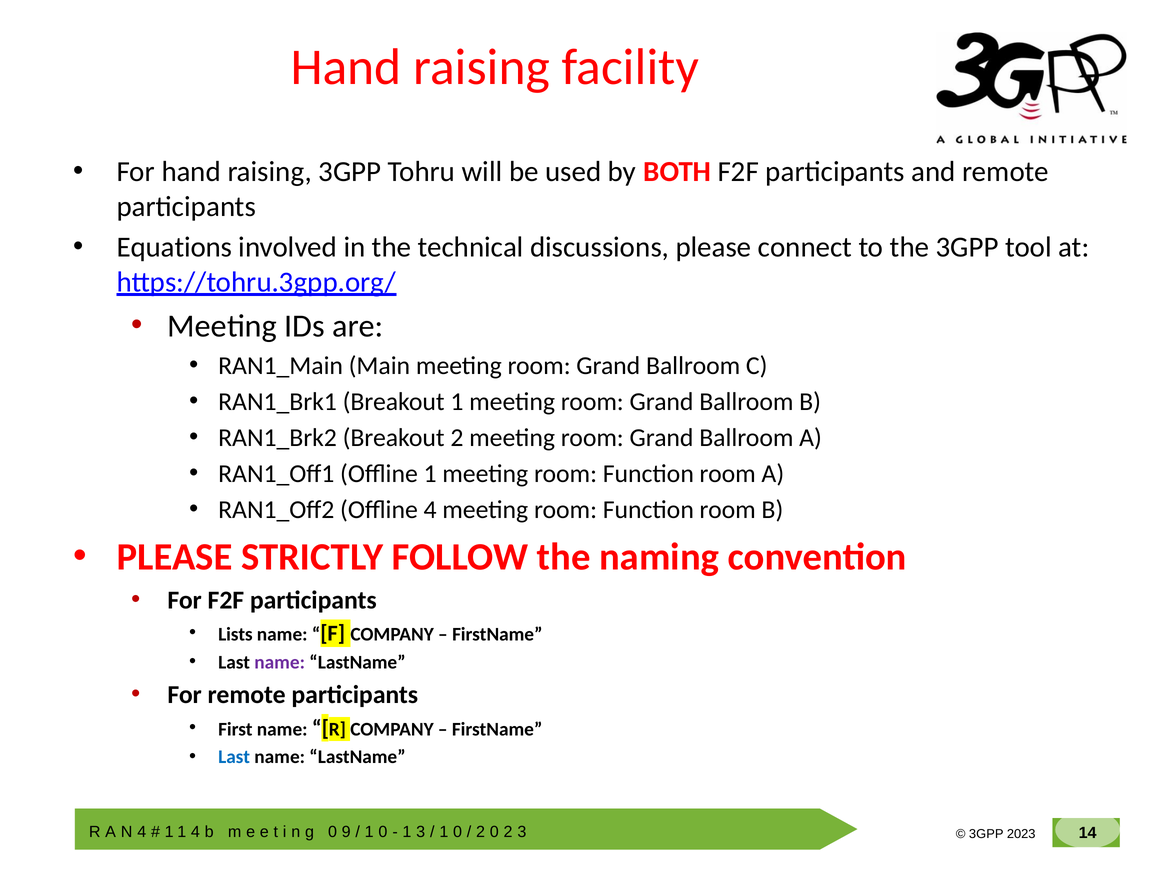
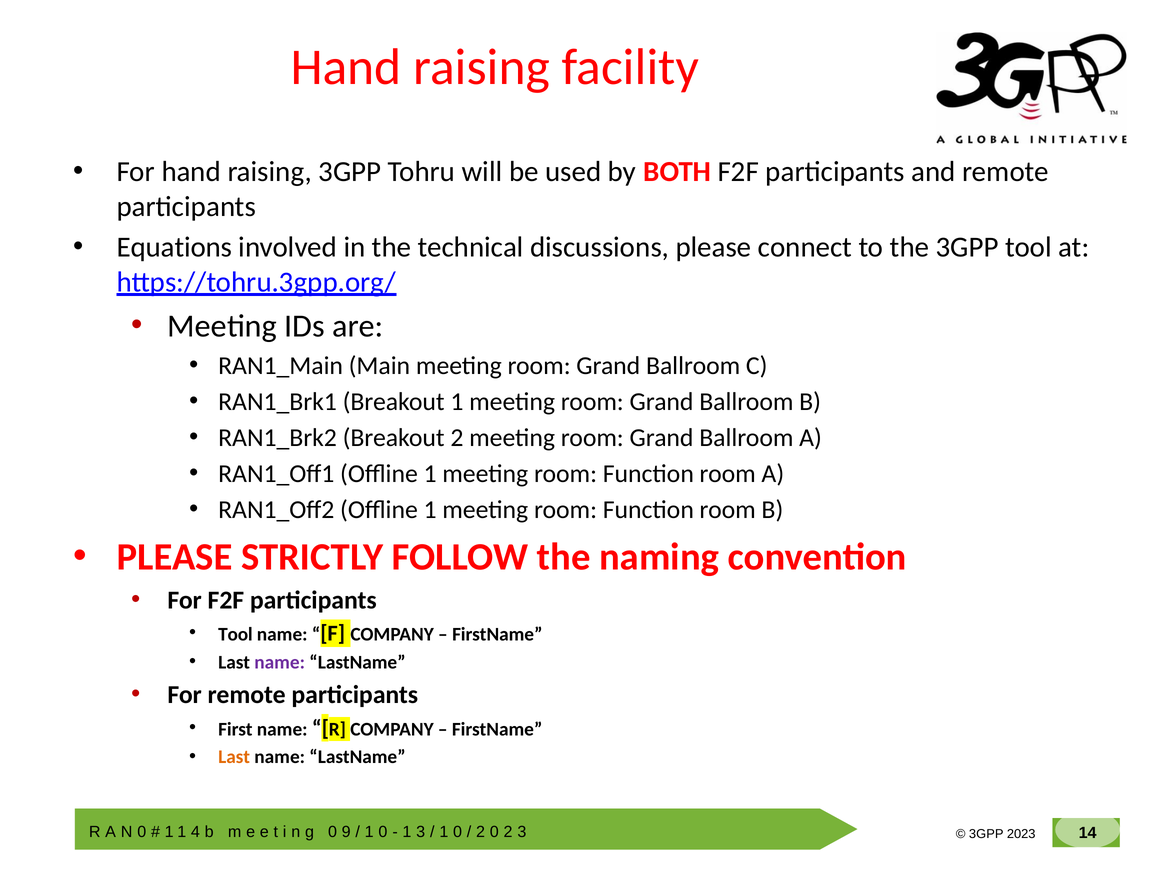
RAN1_Off2 Offline 4: 4 -> 1
Lists at (235, 634): Lists -> Tool
Last at (234, 757) colour: blue -> orange
4 at (142, 832): 4 -> 0
